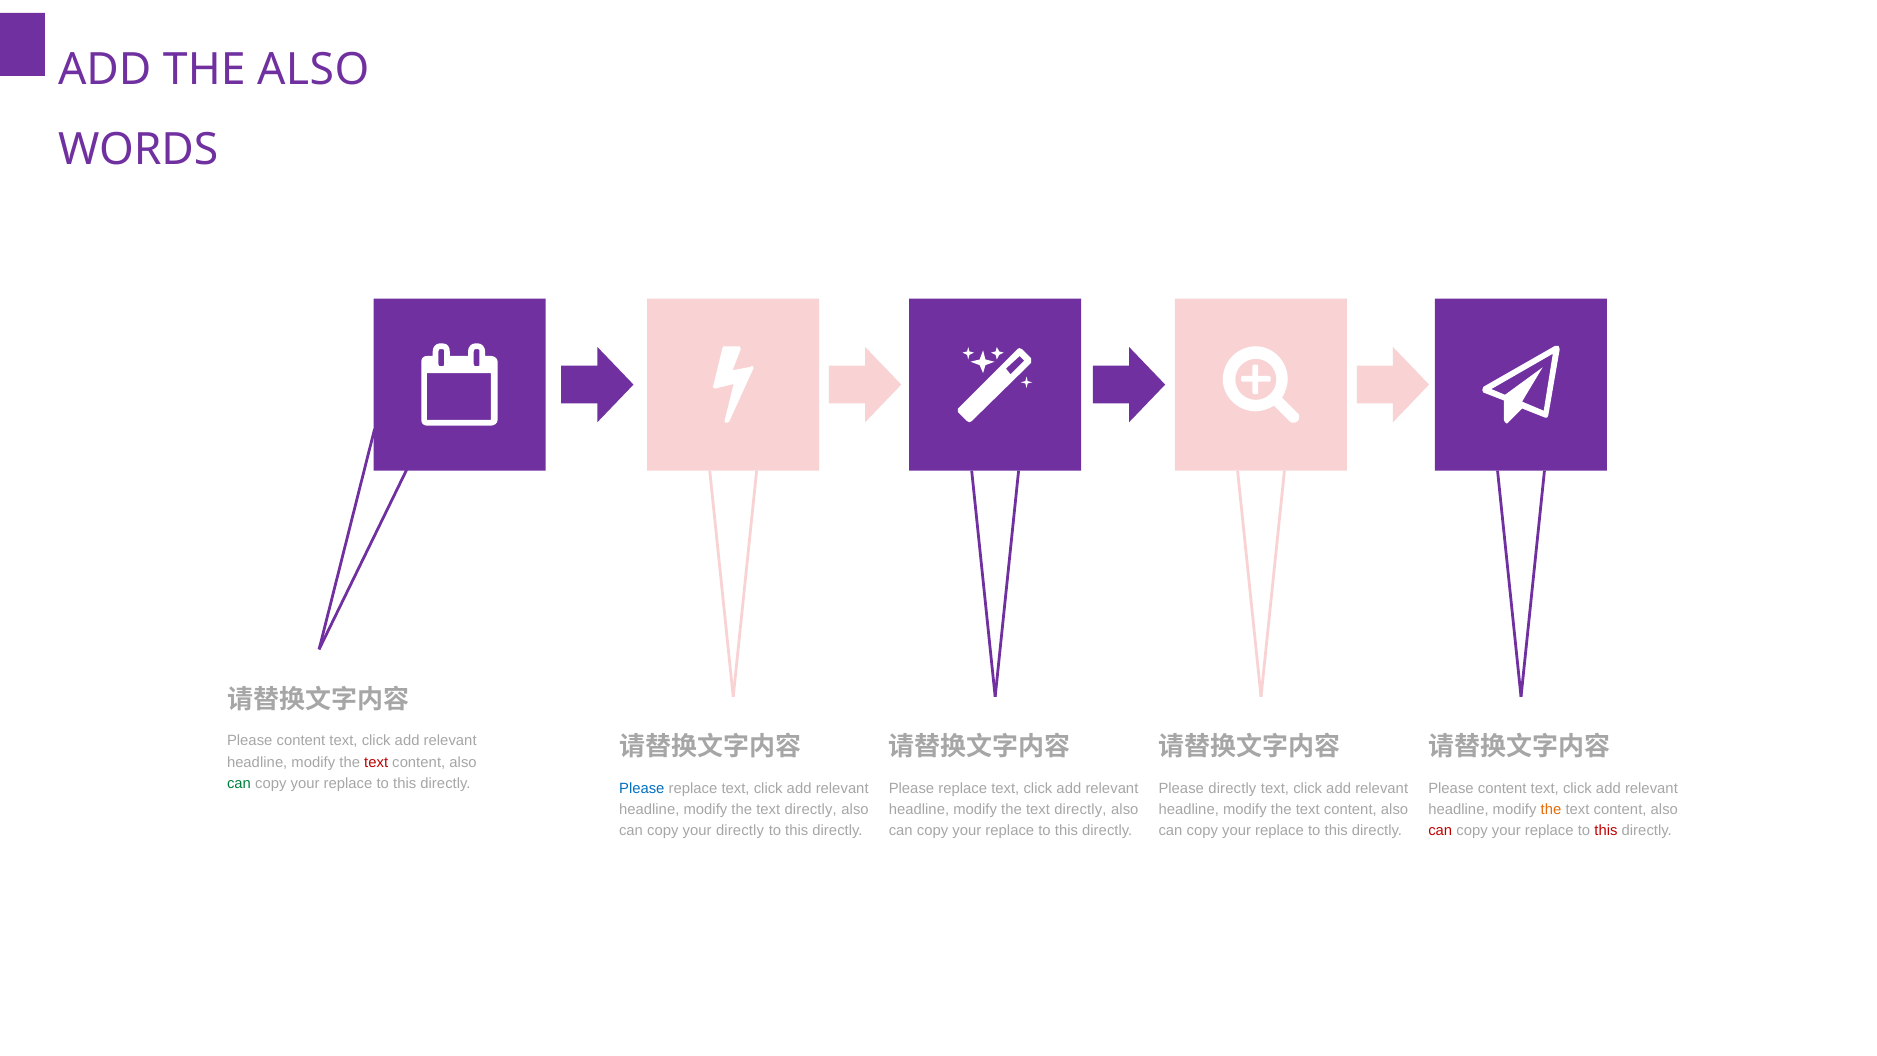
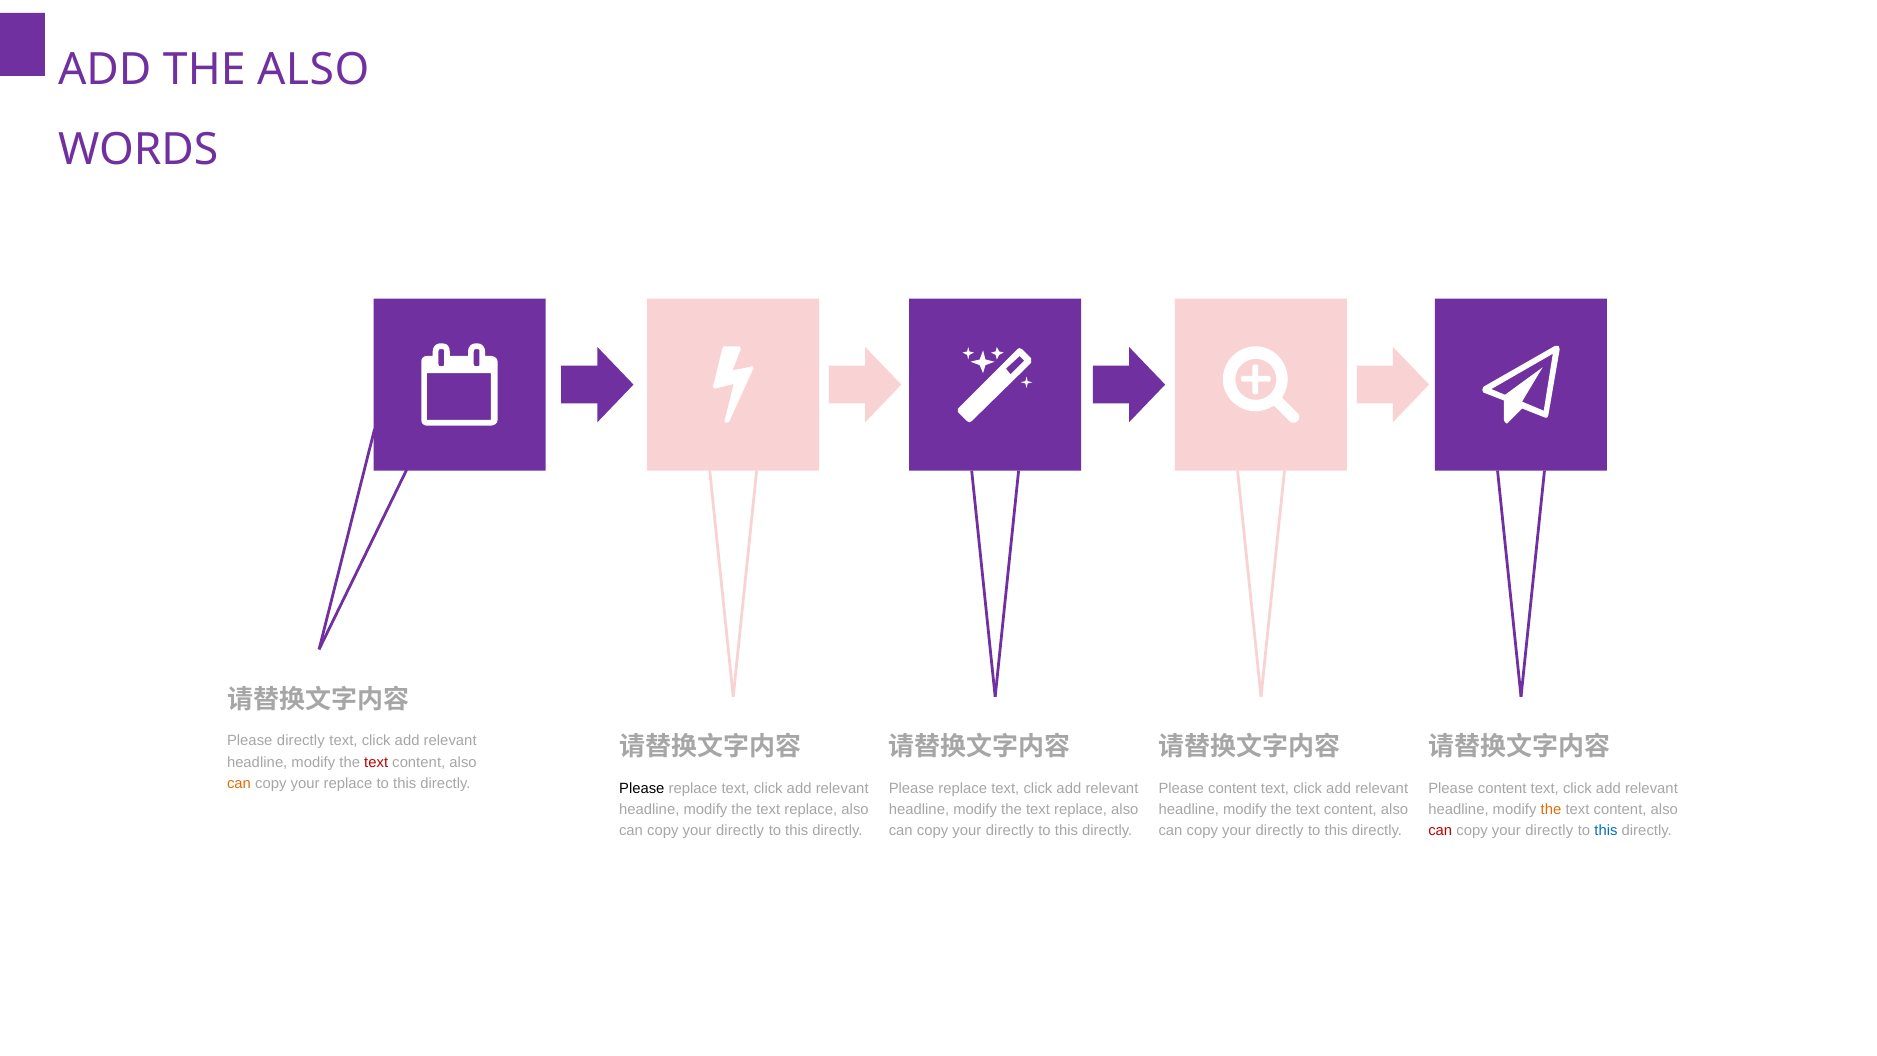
content at (301, 741): content -> directly
can at (239, 783) colour: green -> orange
Please at (642, 788) colour: blue -> black
directly at (1232, 788): directly -> content
directly at (811, 809): directly -> replace
directly at (1080, 809): directly -> replace
replace at (1010, 831): replace -> directly
replace at (1280, 831): replace -> directly
replace at (1549, 831): replace -> directly
this at (1606, 831) colour: red -> blue
